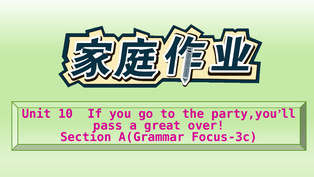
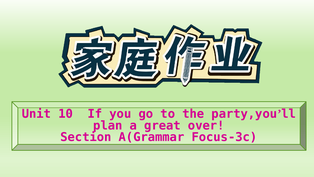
pass: pass -> plan
